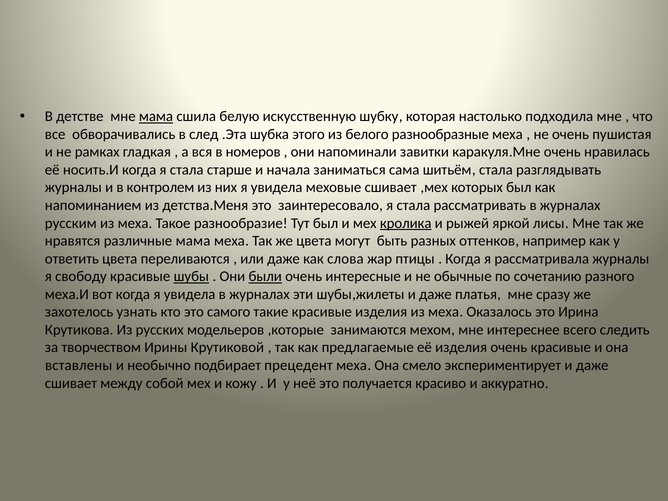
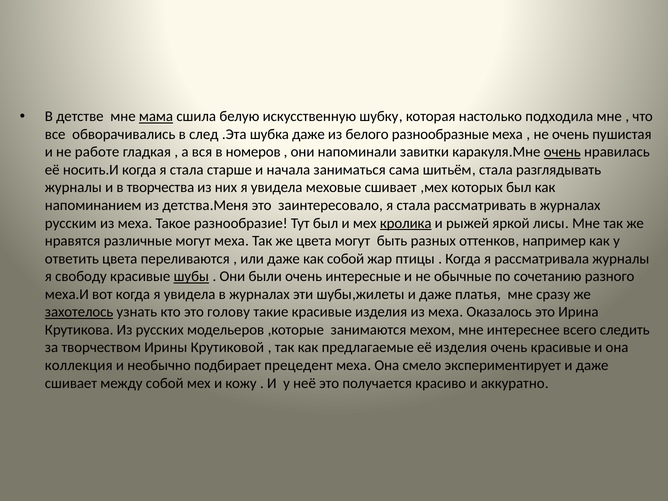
шубка этого: этого -> даже
рамках: рамках -> работе
очень at (562, 152) underline: none -> present
контролем: контролем -> творчества
различные мама: мама -> могут
как слова: слова -> собой
были underline: present -> none
захотелось underline: none -> present
самого: самого -> голову
вставлены: вставлены -> коллекция
